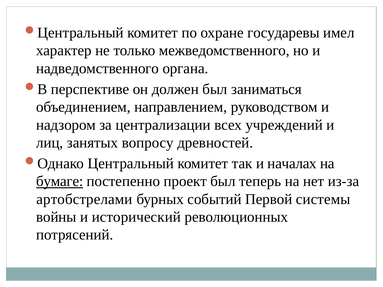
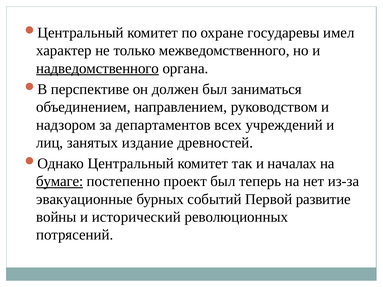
надведомственного underline: none -> present
централизации: централизации -> департаментов
вопросу: вопросу -> издание
артобстрелами: артобстрелами -> эвакуационные
системы: системы -> развитие
